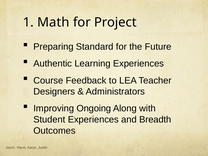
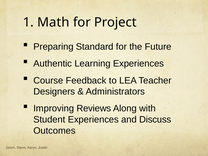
Ongoing: Ongoing -> Reviews
Breadth: Breadth -> Discuss
